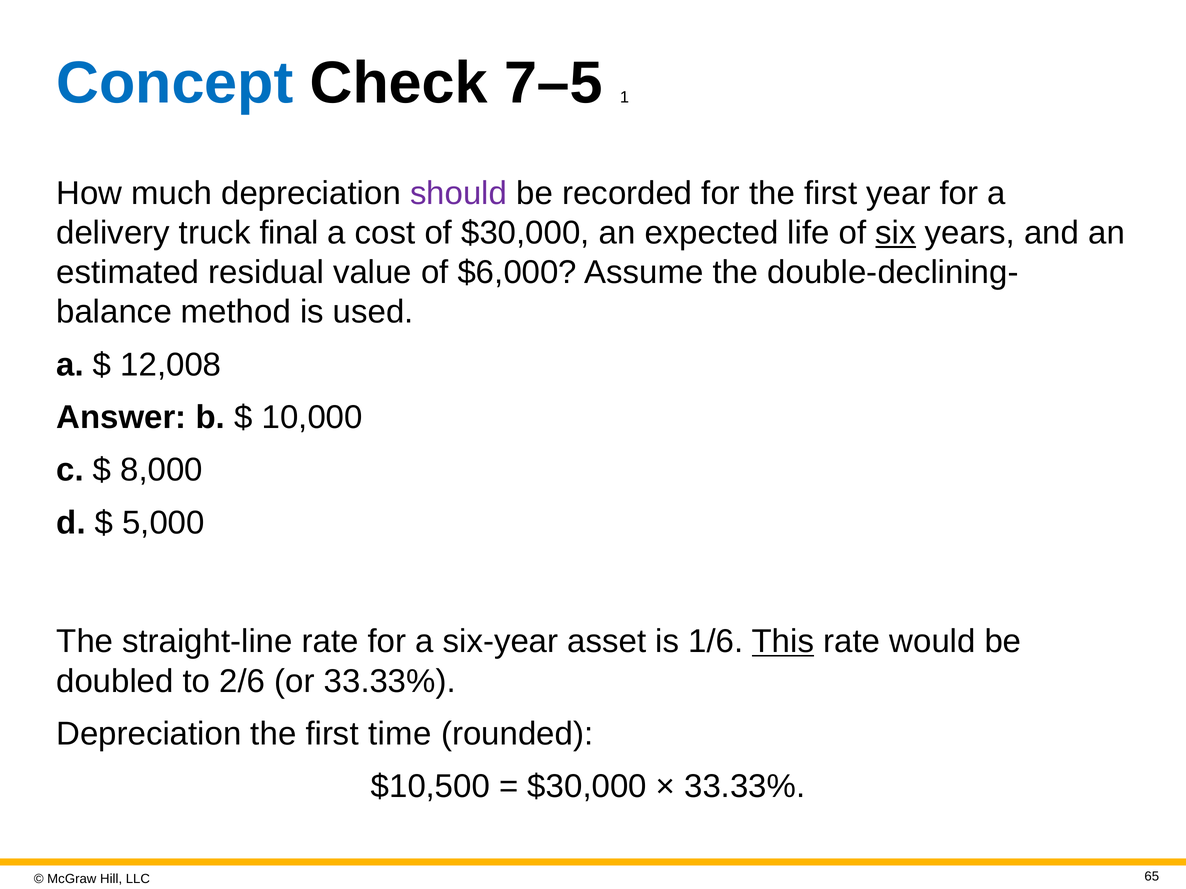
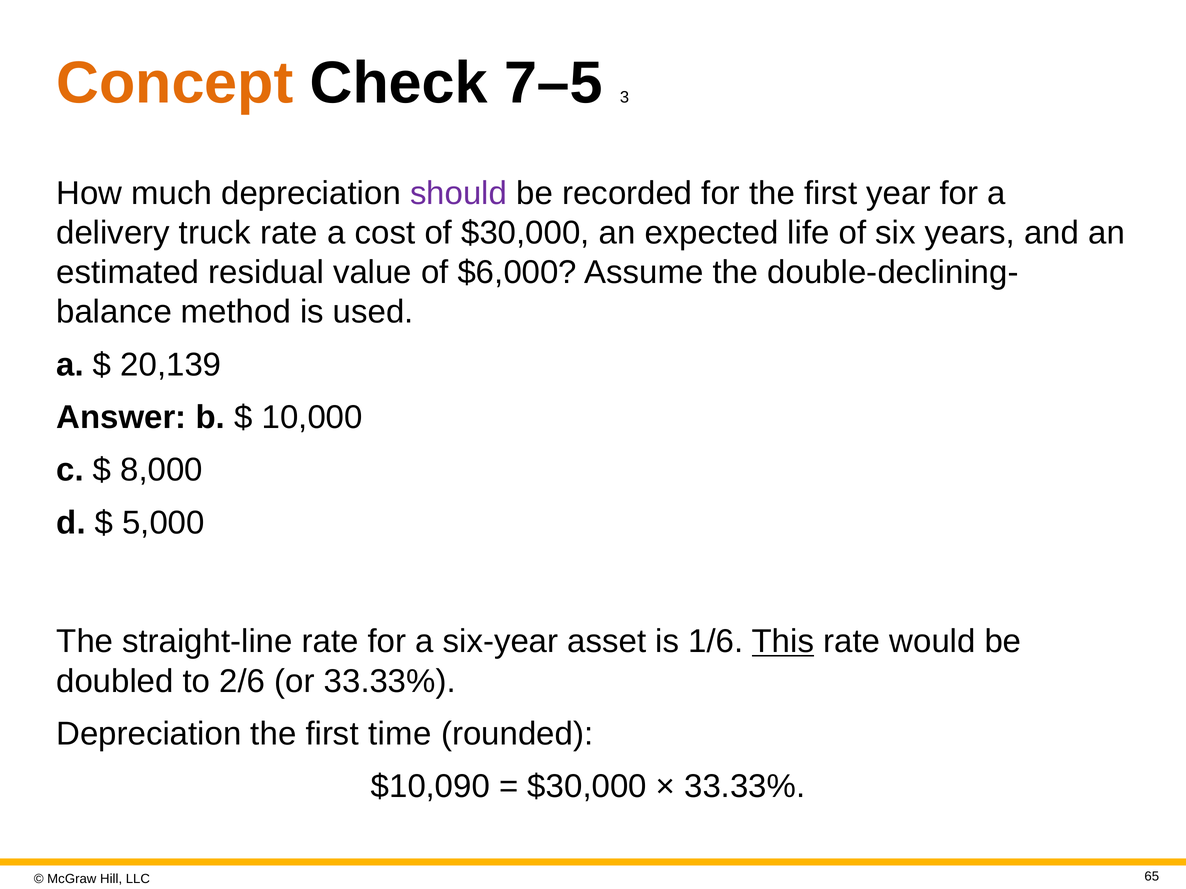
Concept colour: blue -> orange
1: 1 -> 3
truck final: final -> rate
six underline: present -> none
12,008: 12,008 -> 20,139
$10,500: $10,500 -> $10,090
